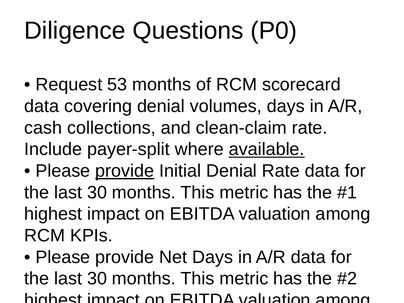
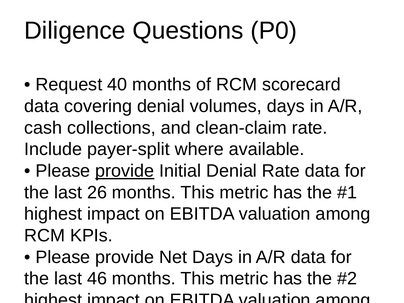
53: 53 -> 40
available underline: present -> none
30 at (97, 192): 30 -> 26
30 at (97, 279): 30 -> 46
